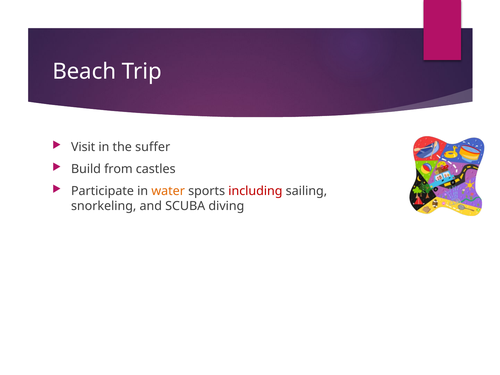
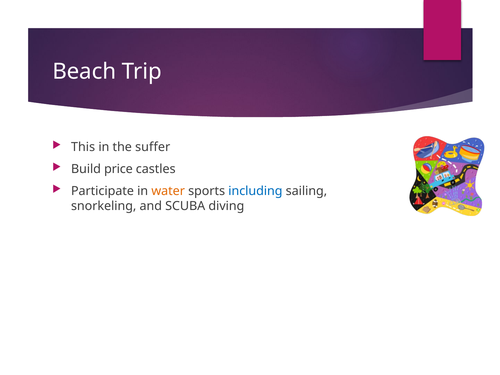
Visit: Visit -> This
from: from -> price
including colour: red -> blue
